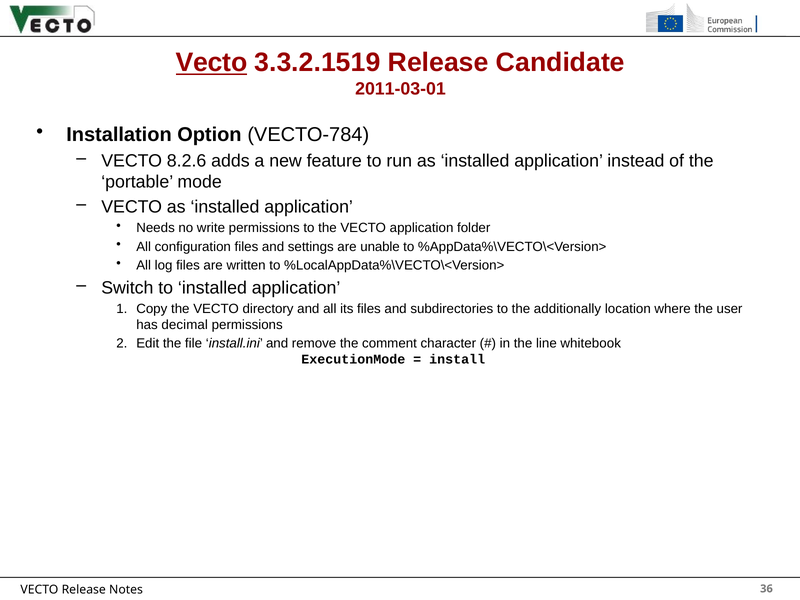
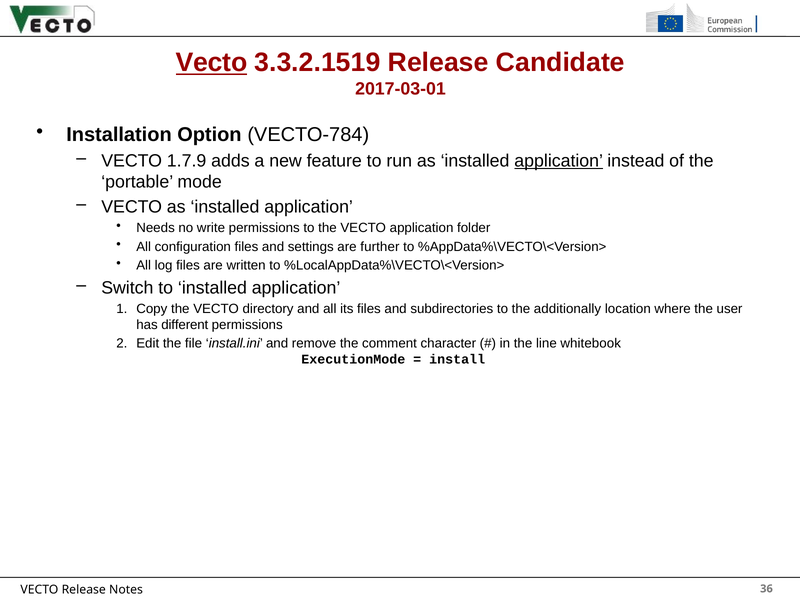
2011-03-01: 2011-03-01 -> 2017-03-01
8.2.6: 8.2.6 -> 1.7.9
application at (559, 161) underline: none -> present
unable: unable -> further
decimal: decimal -> different
